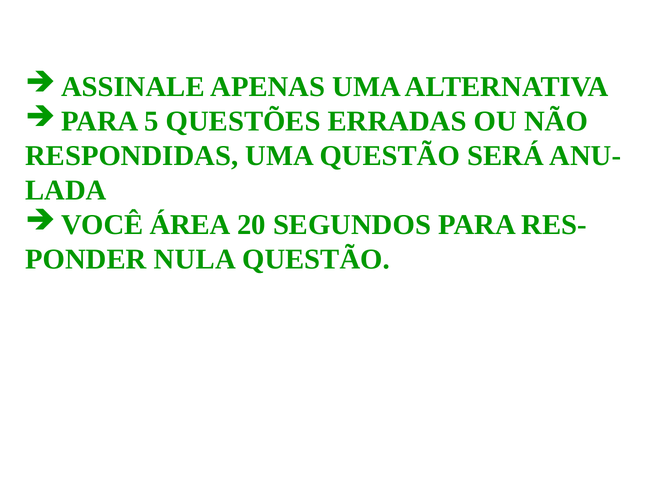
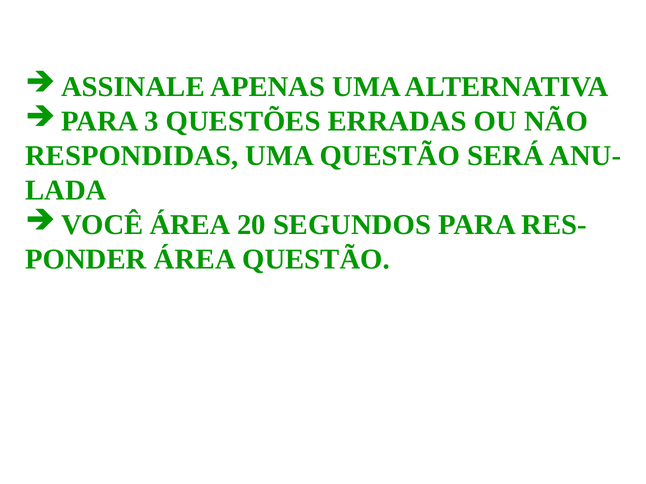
5: 5 -> 3
PONDER NULA: NULA -> ÁREA
